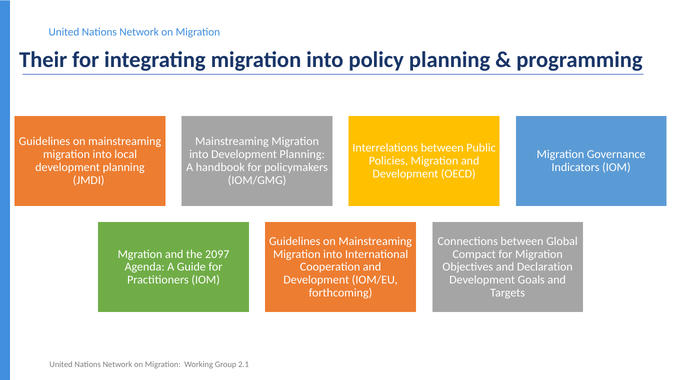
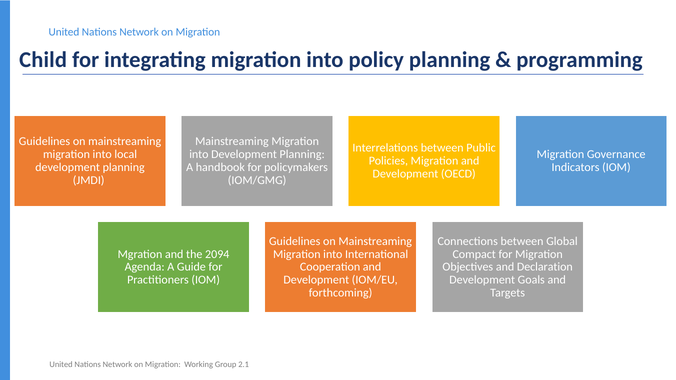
Their: Their -> Child
2097: 2097 -> 2094
